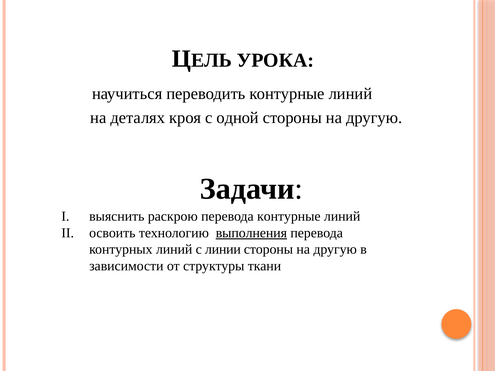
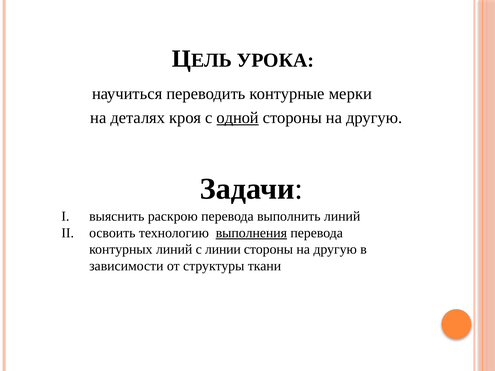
переводить контурные линий: линий -> мерки
одной underline: none -> present
перевода контурные: контурные -> выполнить
